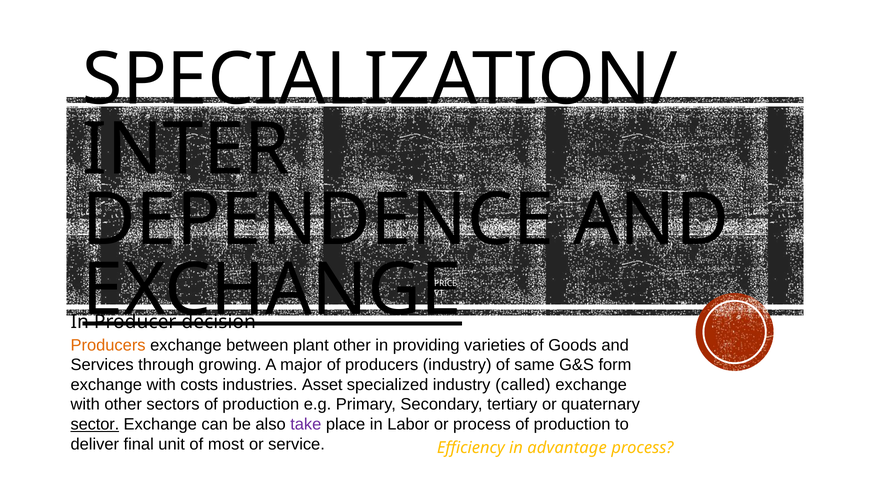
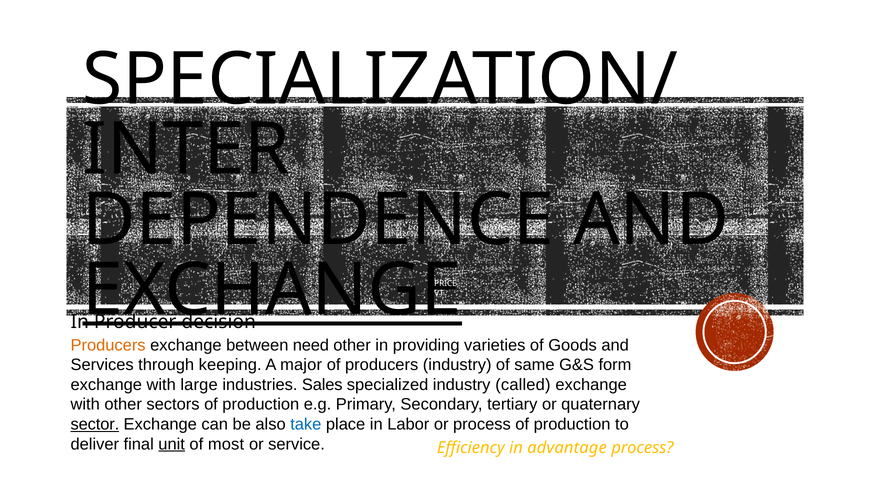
plant: plant -> need
growing: growing -> keeping
costs: costs -> large
Asset: Asset -> Sales
take colour: purple -> blue
unit underline: none -> present
